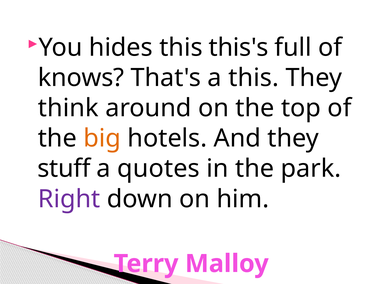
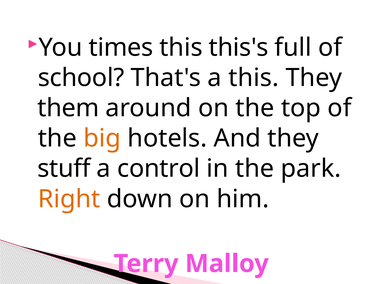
hides: hides -> times
knows: knows -> school
think: think -> them
quotes: quotes -> control
Right colour: purple -> orange
